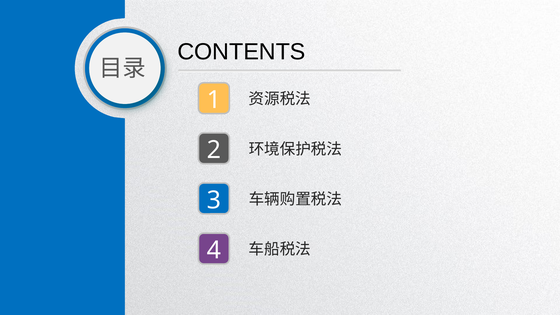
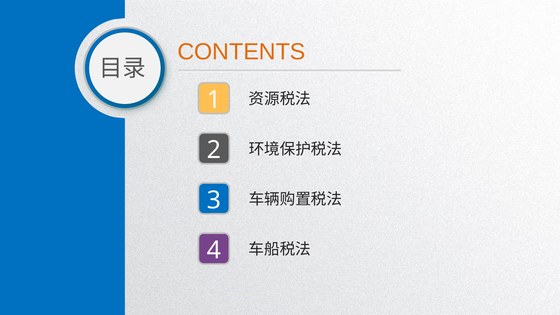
CONTENTS colour: black -> orange
